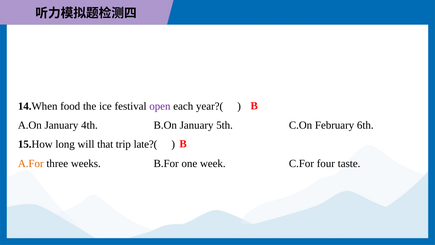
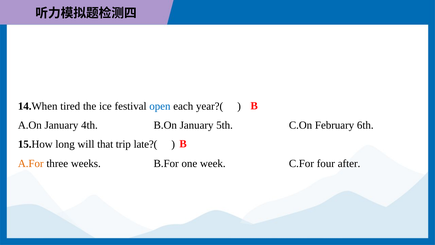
food: food -> tired
open colour: purple -> blue
taste: taste -> after
